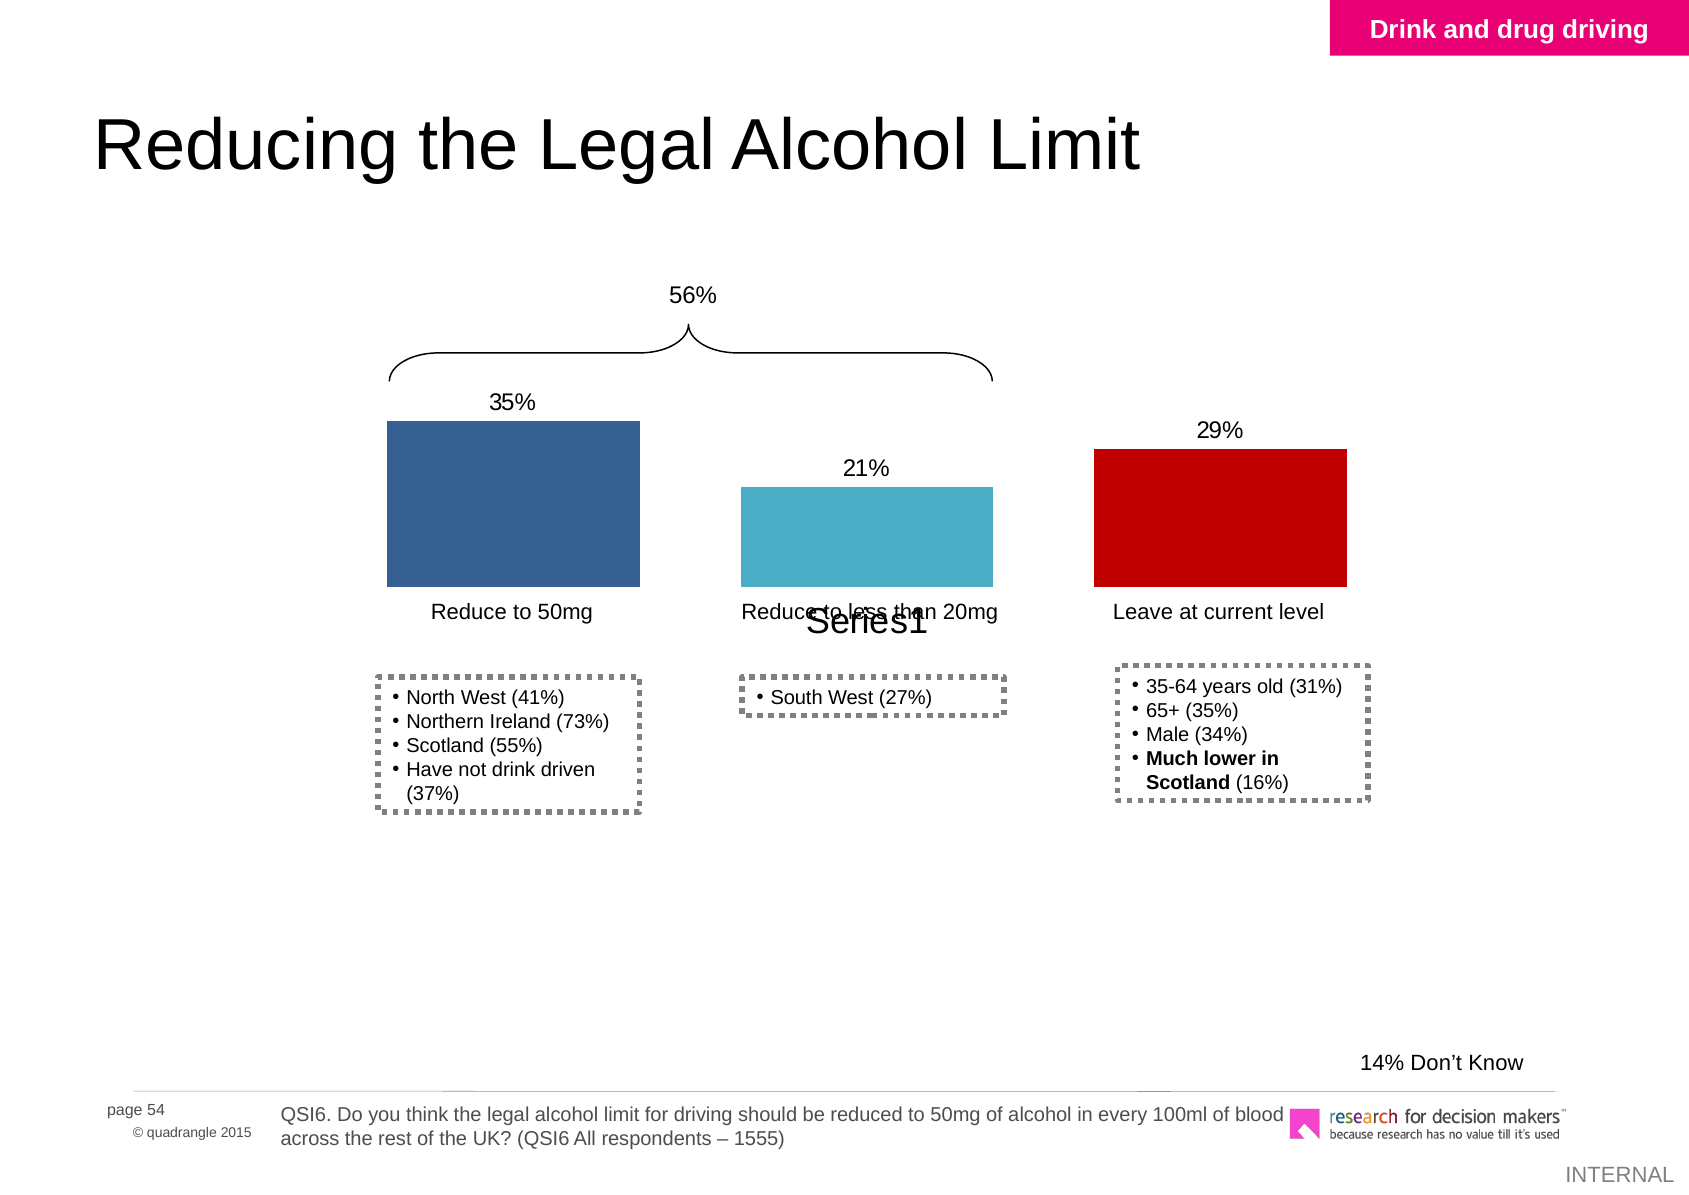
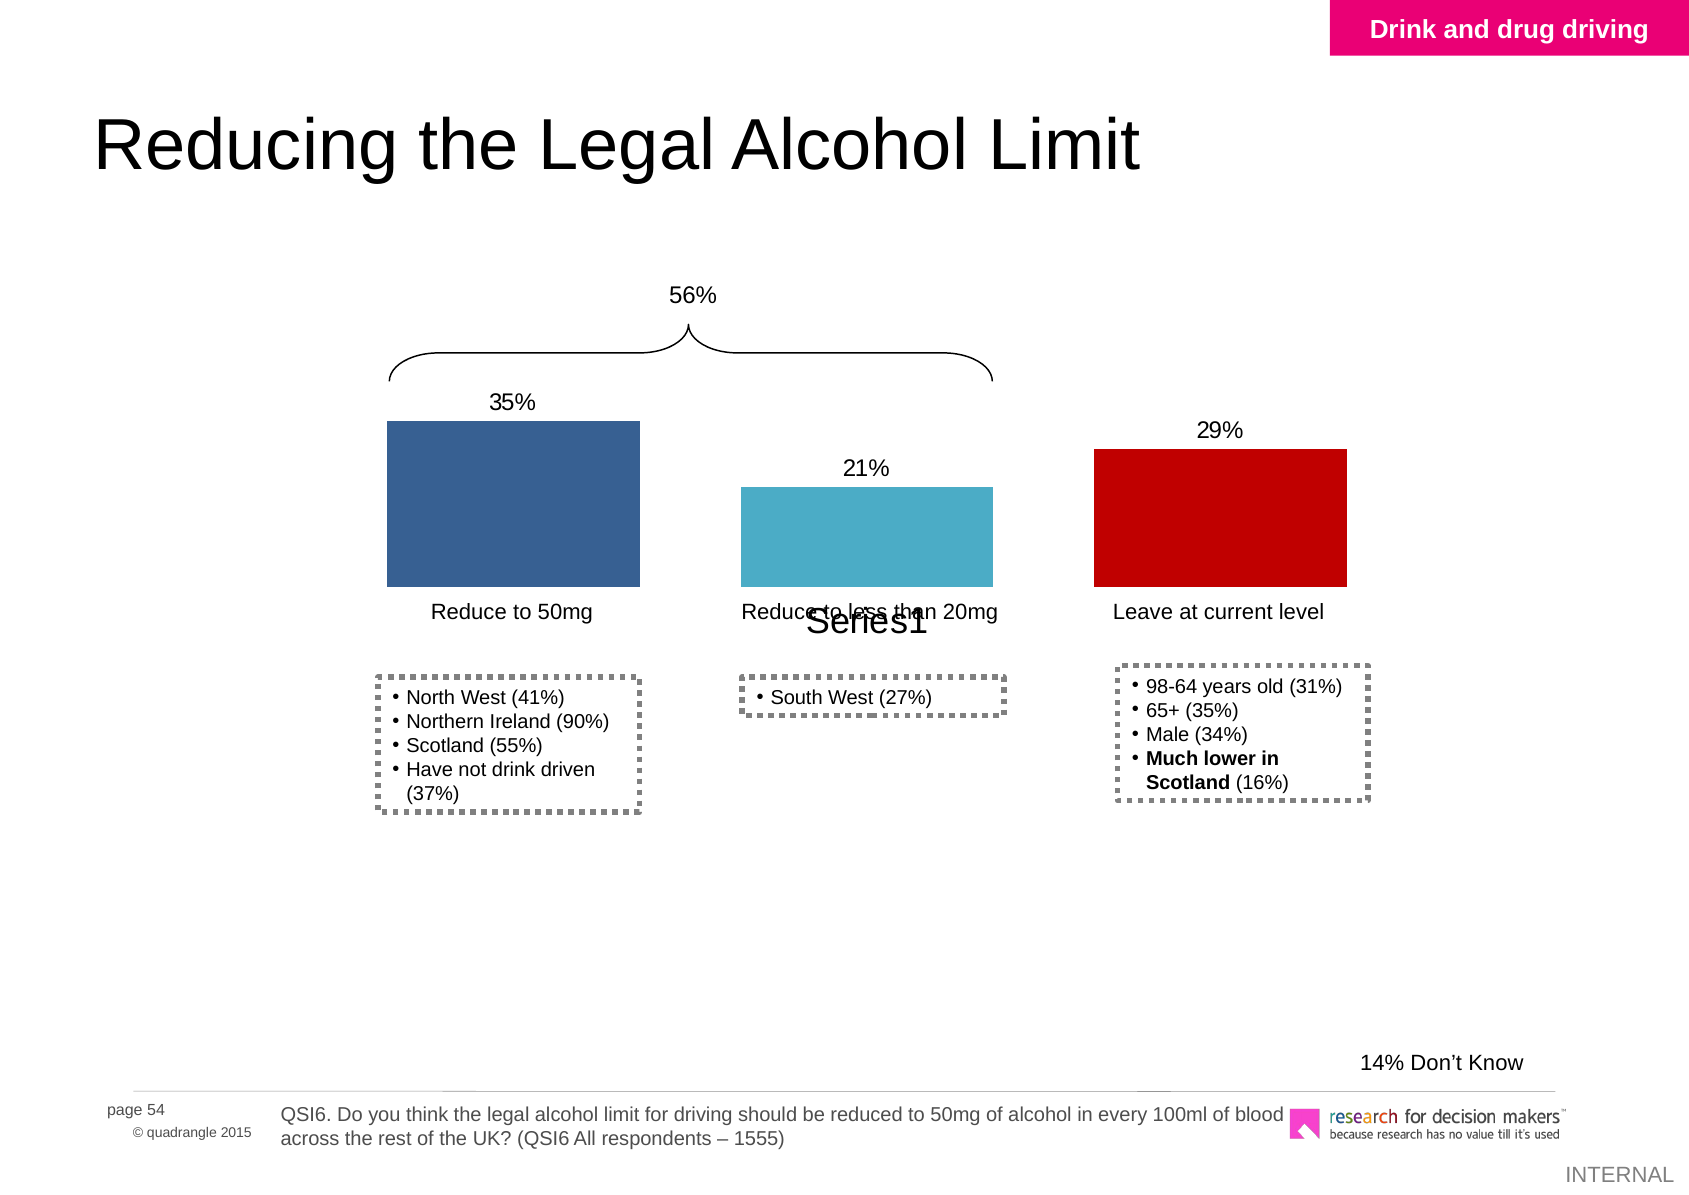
35-64: 35-64 -> 98-64
73%: 73% -> 90%
